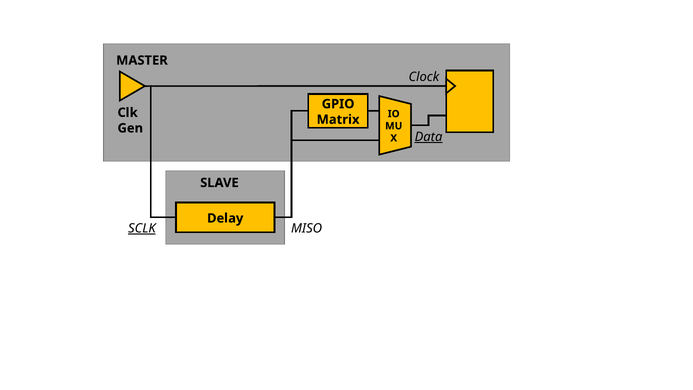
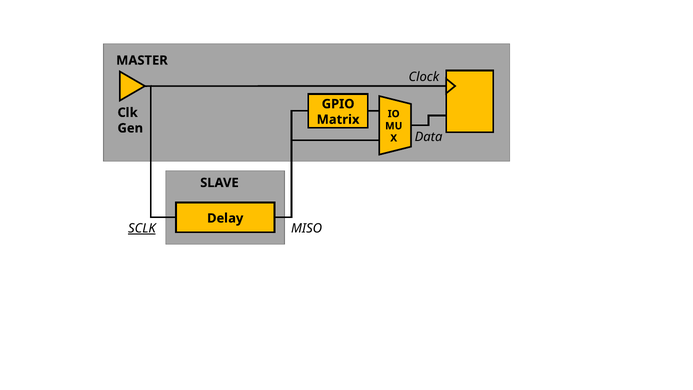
Data underline: present -> none
